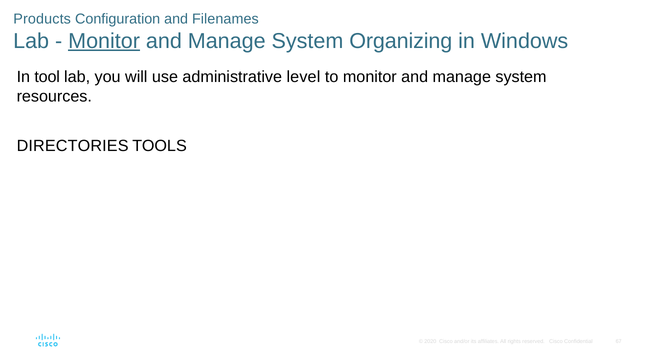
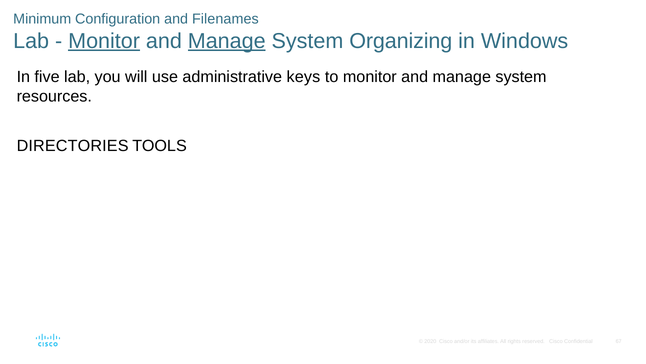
Products: Products -> Minimum
Manage at (227, 41) underline: none -> present
tool: tool -> five
level: level -> keys
